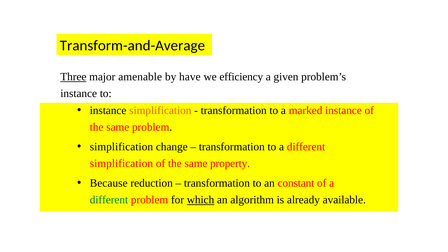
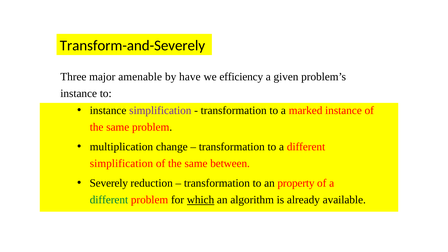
Transform-and-Average: Transform-and-Average -> Transform-and-Severely
Three underline: present -> none
simplification at (160, 110) colour: orange -> purple
simplification at (121, 147): simplification -> multiplication
property: property -> between
Because: Because -> Severely
constant: constant -> property
